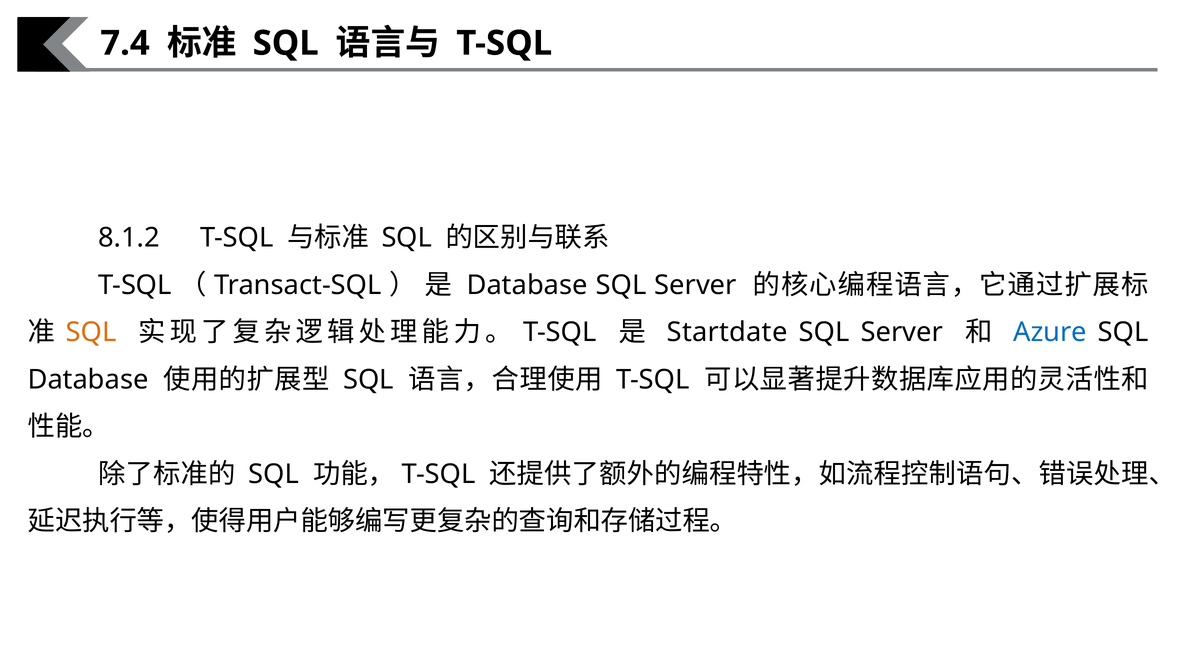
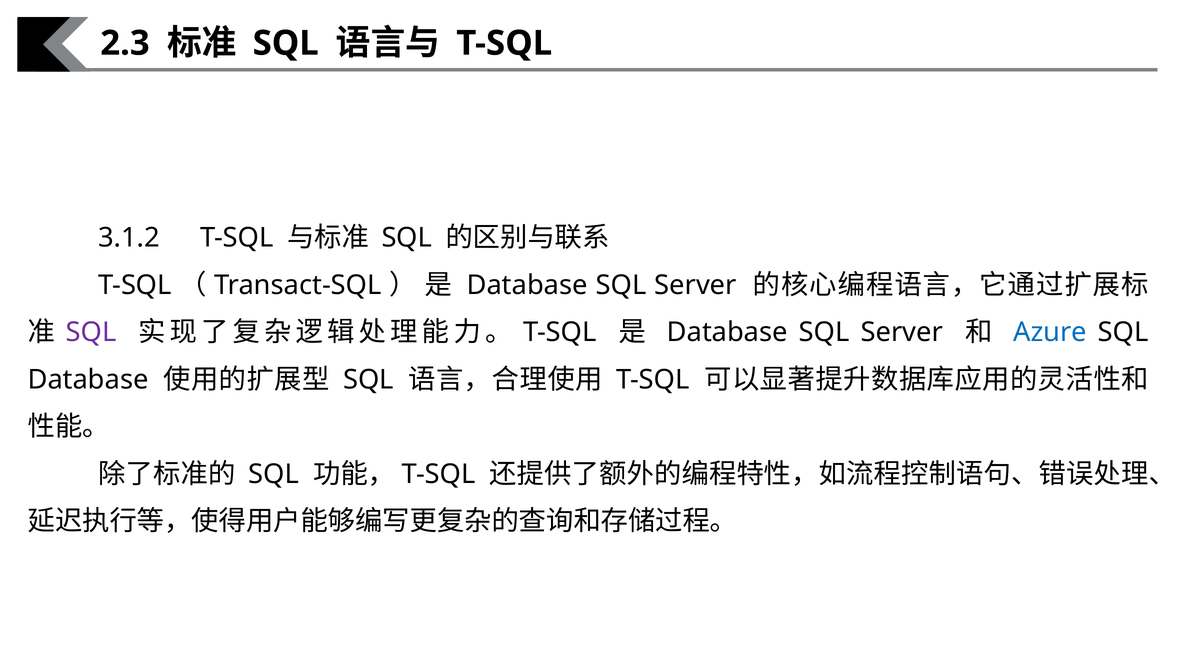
7.4: 7.4 -> 2.3
8.1.2: 8.1.2 -> 3.1.2
SQL at (91, 332) colour: orange -> purple
Startdate at (727, 332): Startdate -> Database
